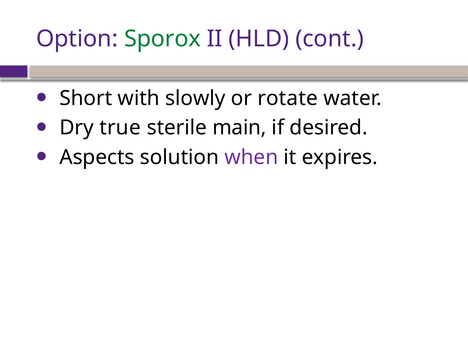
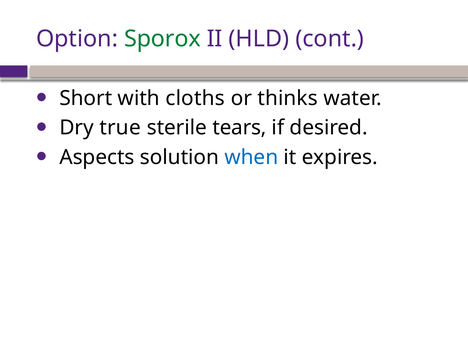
slowly: slowly -> cloths
rotate: rotate -> thinks
main: main -> tears
when colour: purple -> blue
